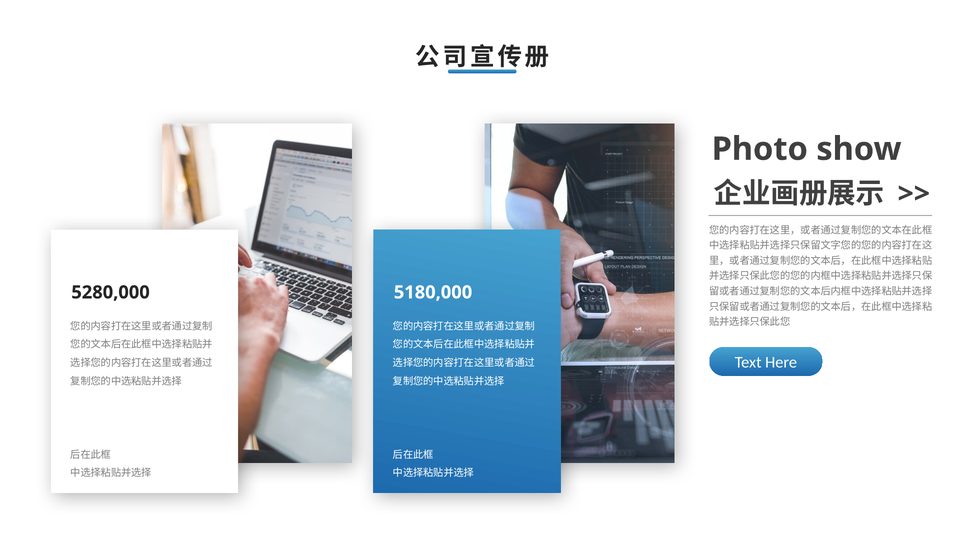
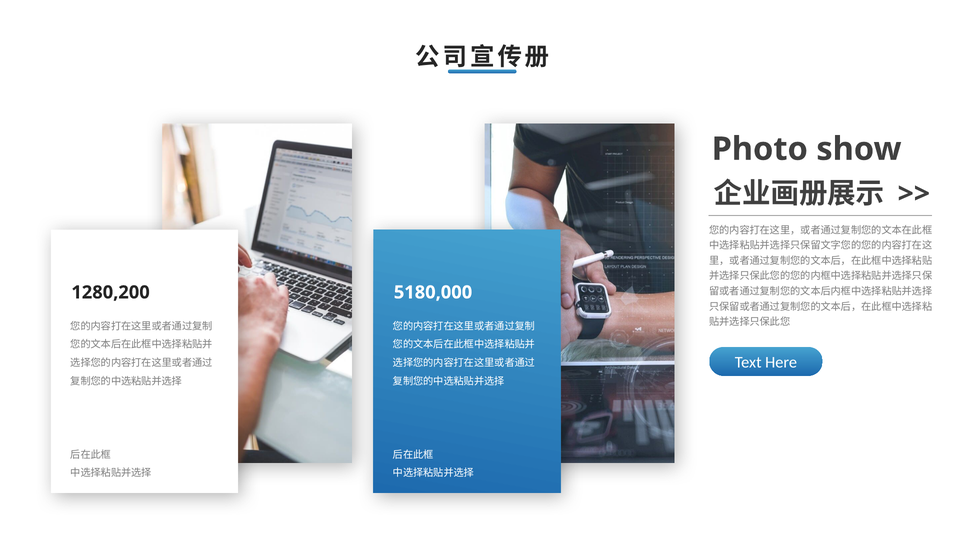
5280,000: 5280,000 -> 1280,200
